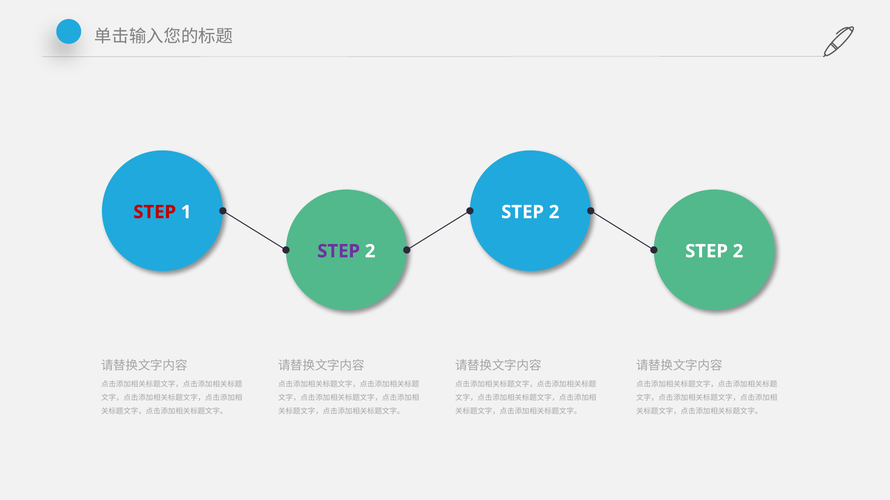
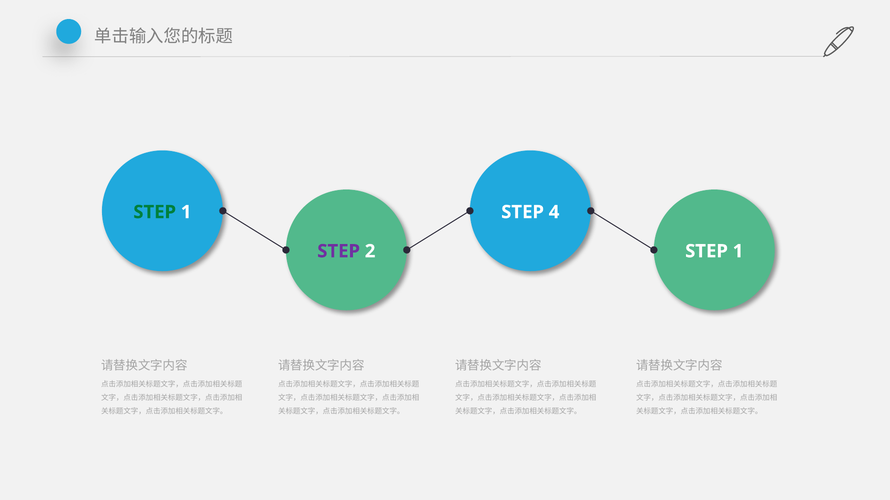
STEP at (155, 212) colour: red -> green
2 at (554, 212): 2 -> 4
2 at (738, 251): 2 -> 1
